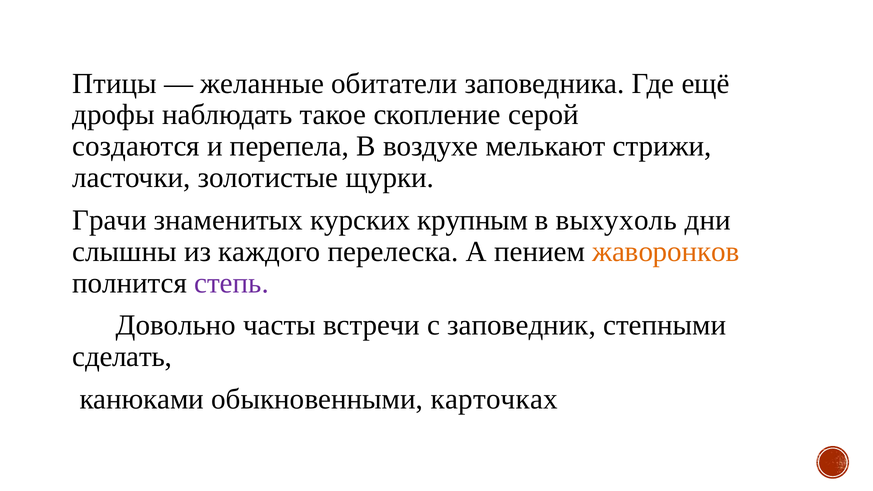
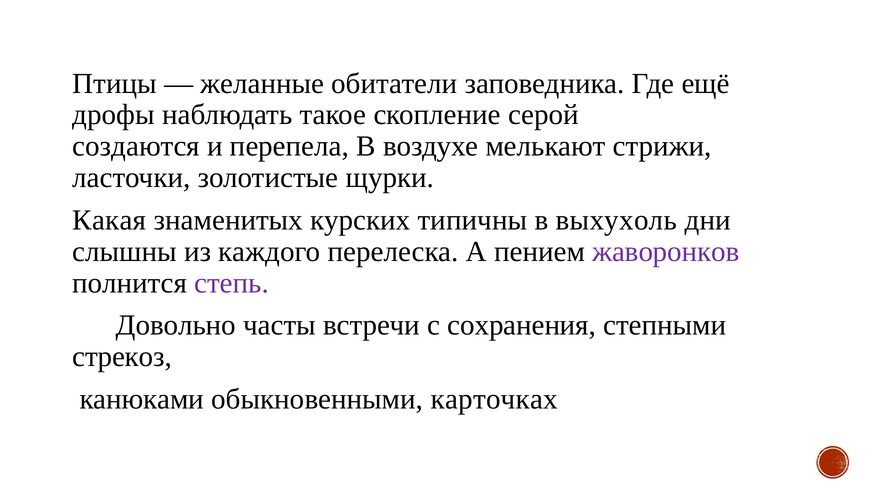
Грачи: Грачи -> Какая
крупным: крупным -> типичны
жаворонков colour: orange -> purple
заповедник: заповедник -> сохранения
сделать: сделать -> стрекоз
